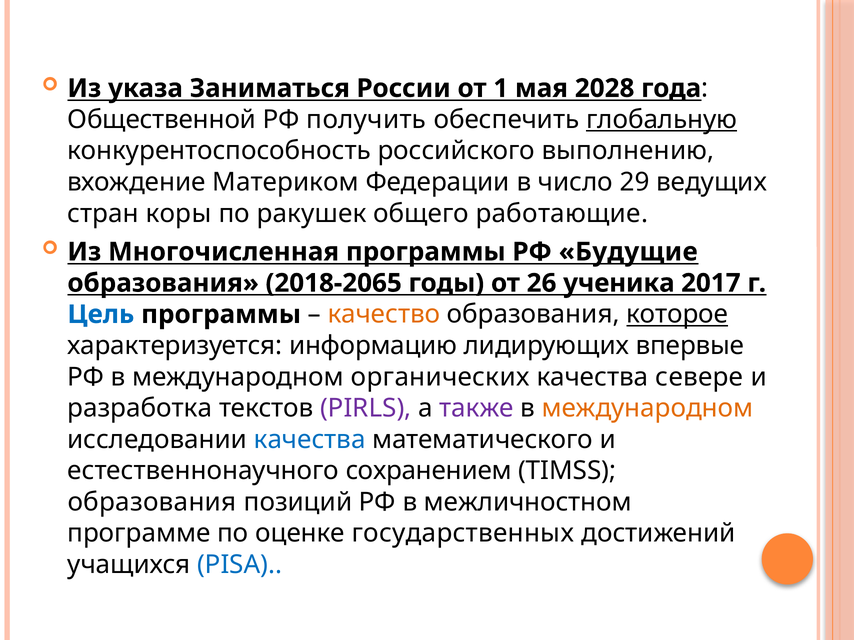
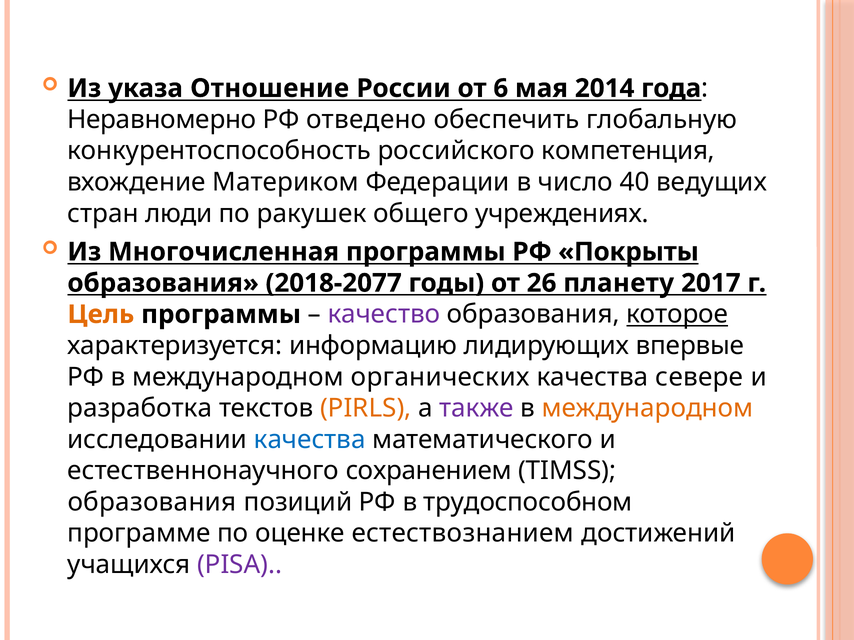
Заниматься: Заниматься -> Отношение
1: 1 -> 6
2028: 2028 -> 2014
Общественной: Общественной -> Неравномерно
получить: получить -> отведено
глобальную underline: present -> none
выполнению: выполнению -> компетенция
29: 29 -> 40
коры: коры -> люди
работающие: работающие -> учреждениях
Будущие: Будущие -> Покрыты
2018-2065: 2018-2065 -> 2018-2077
ученика: ученика -> планету
Цель colour: blue -> orange
качество colour: orange -> purple
PIRLS colour: purple -> orange
межличностном: межличностном -> трудоспособном
государственных: государственных -> естествознанием
PISA colour: blue -> purple
